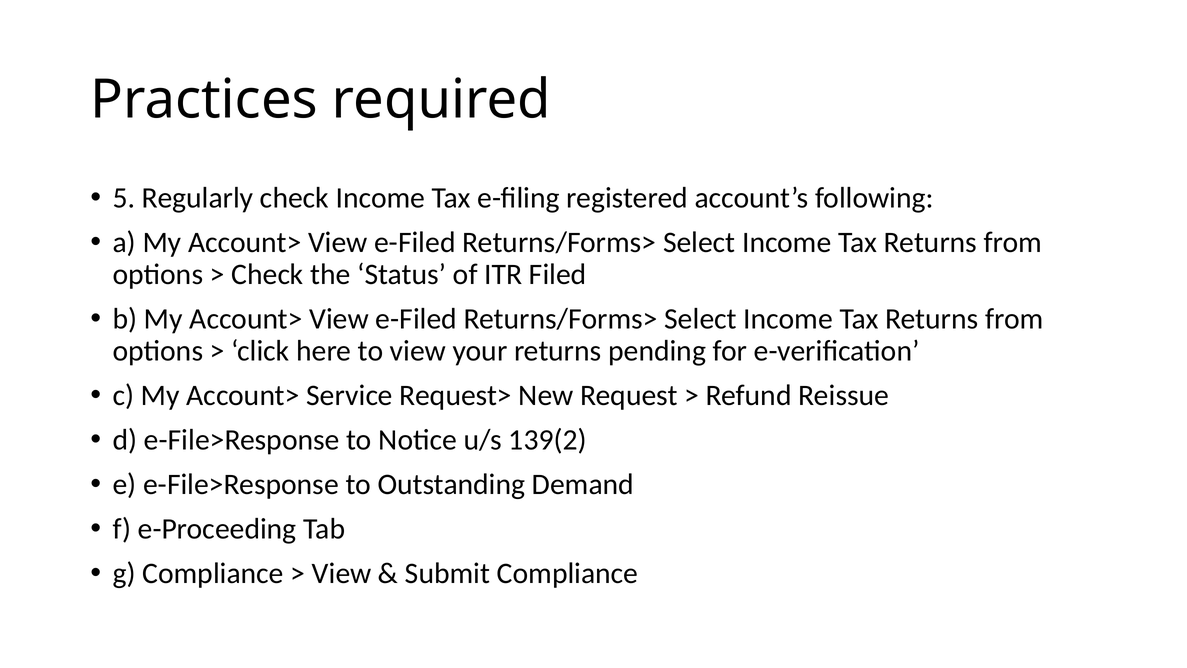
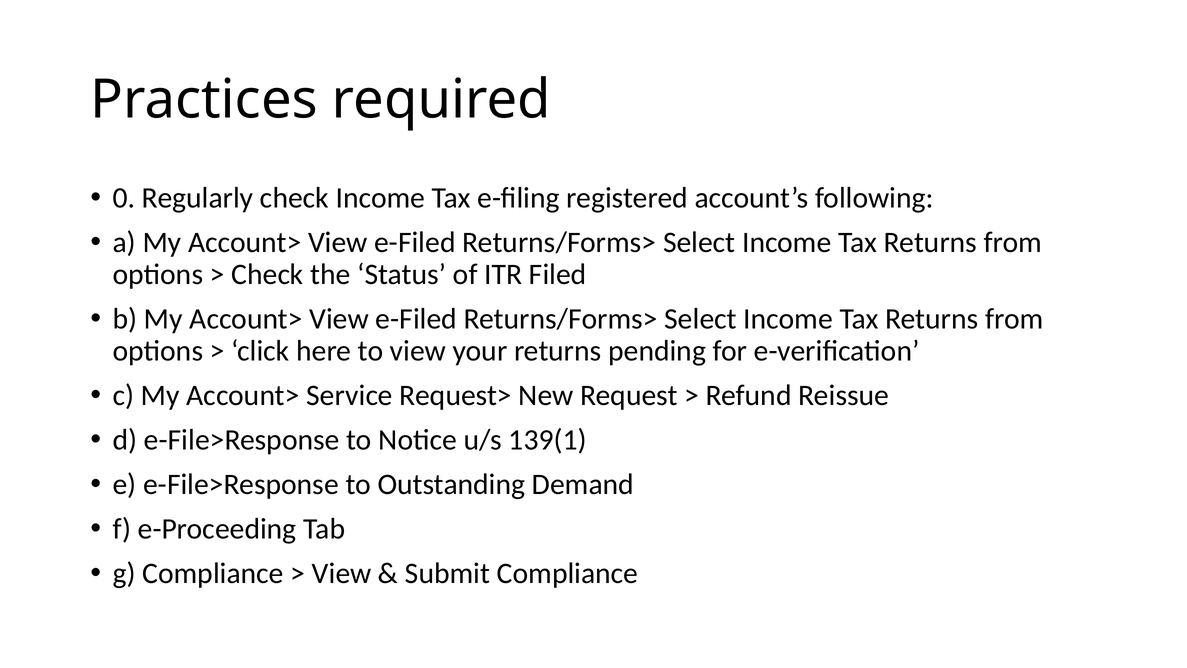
5: 5 -> 0
139(2: 139(2 -> 139(1
